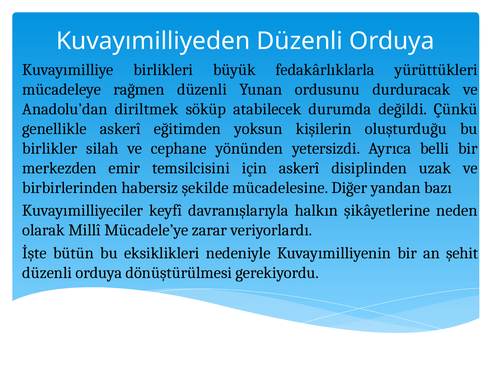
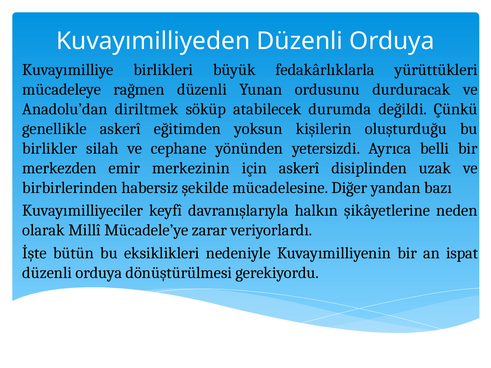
temsilcisini: temsilcisini -> merkezinin
şehit: şehit -> ispat
